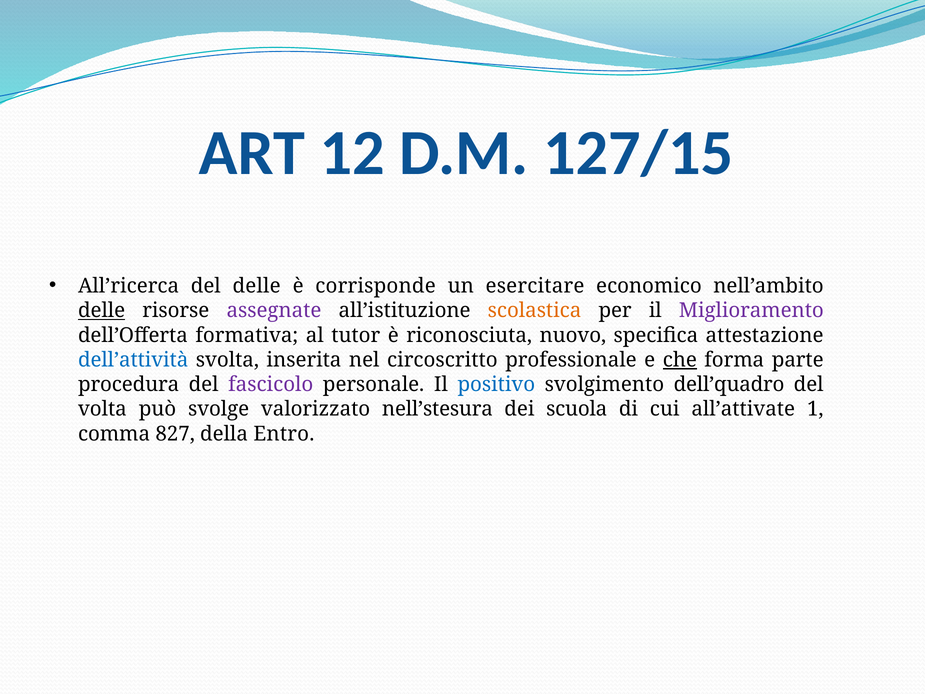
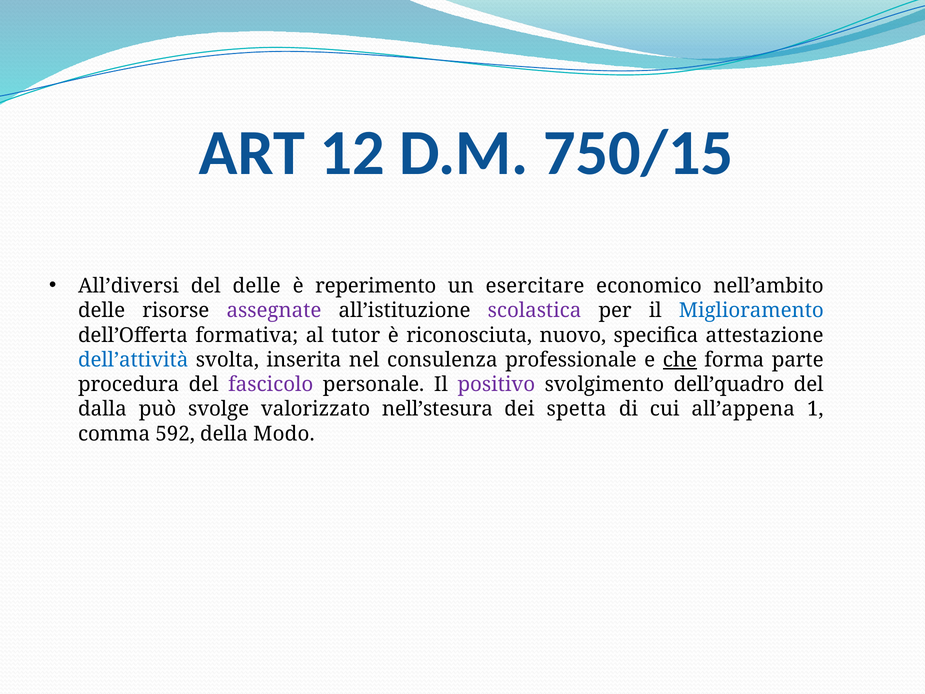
127/15: 127/15 -> 750/15
All’ricerca: All’ricerca -> All’diversi
corrisponde: corrisponde -> reperimento
delle at (102, 310) underline: present -> none
scolastica colour: orange -> purple
Miglioramento colour: purple -> blue
circoscritto: circoscritto -> consulenza
positivo colour: blue -> purple
volta: volta -> dalla
scuola: scuola -> spetta
all’attivate: all’attivate -> all’appena
827: 827 -> 592
Entro: Entro -> Modo
